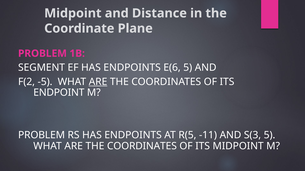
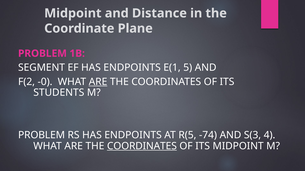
E(6: E(6 -> E(1
-5: -5 -> -0
ENDPOINT: ENDPOINT -> STUDENTS
-11: -11 -> -74
S(3 5: 5 -> 4
COORDINATES at (142, 146) underline: none -> present
